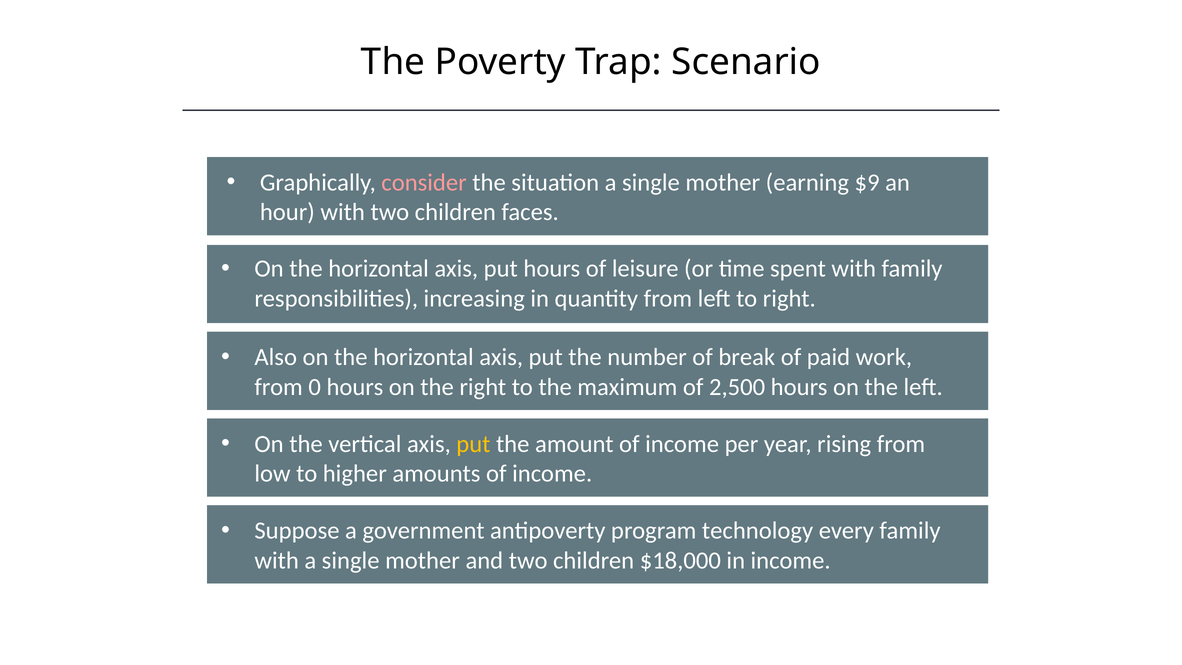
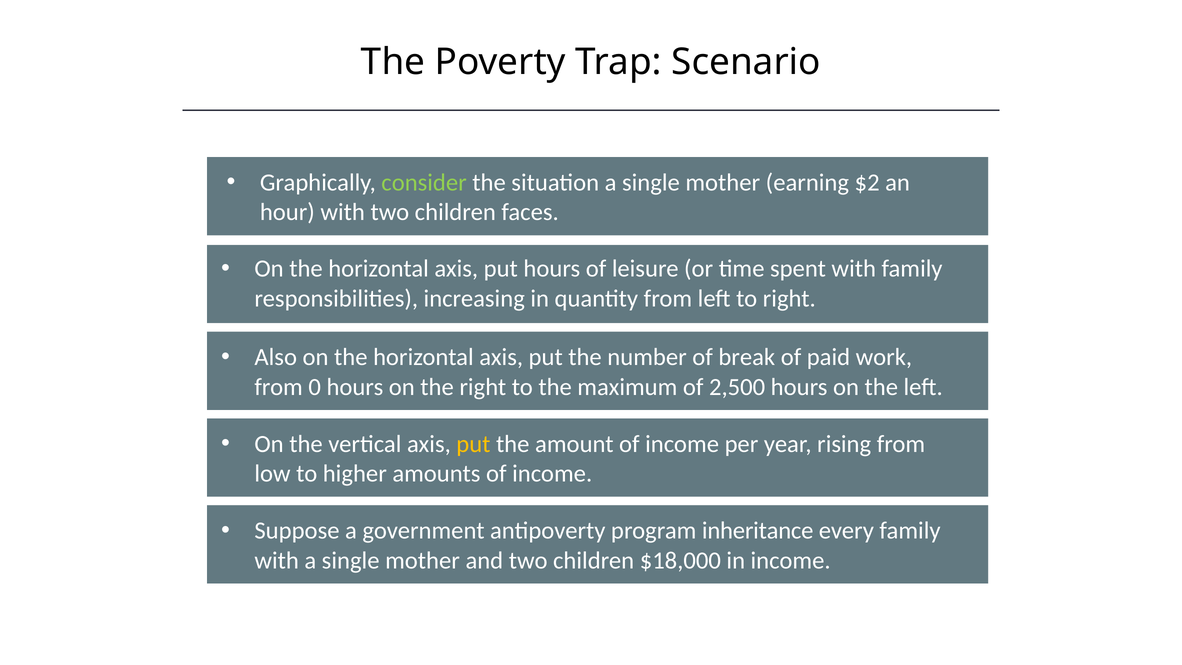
consider colour: pink -> light green
$9: $9 -> $2
technology: technology -> inheritance
